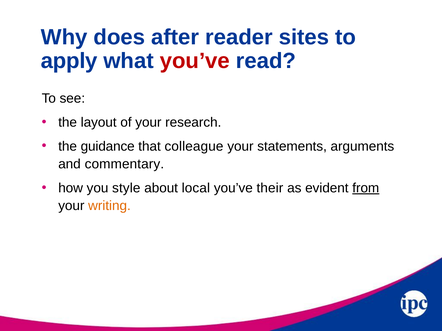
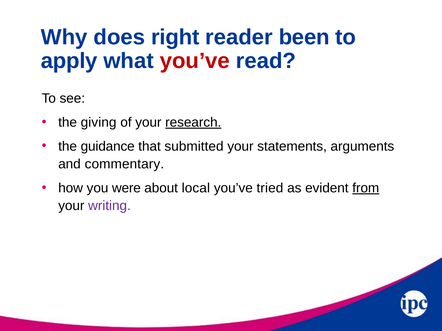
after: after -> right
sites: sites -> been
layout: layout -> giving
research underline: none -> present
colleague: colleague -> submitted
style: style -> were
their: their -> tried
writing colour: orange -> purple
